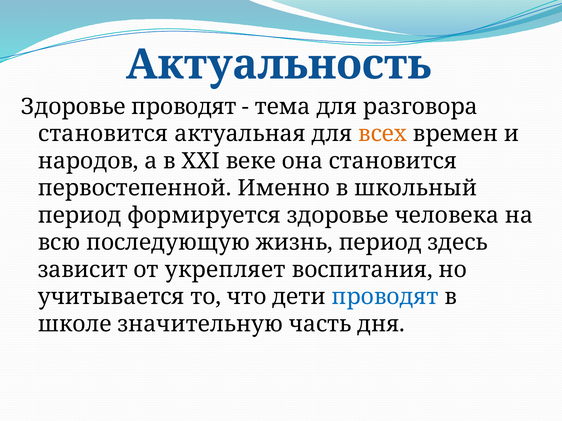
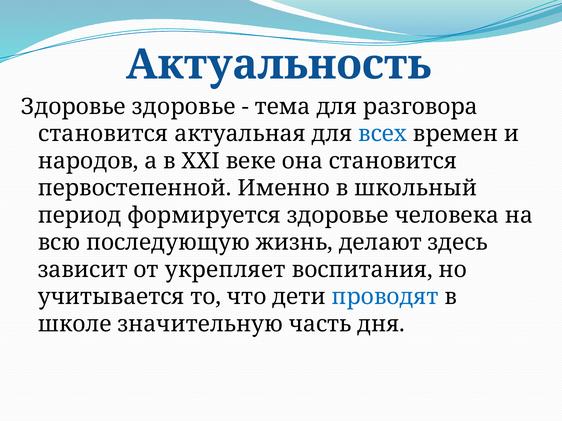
Здоровье проводят: проводят -> здоровье
всех colour: orange -> blue
жизнь период: период -> делают
